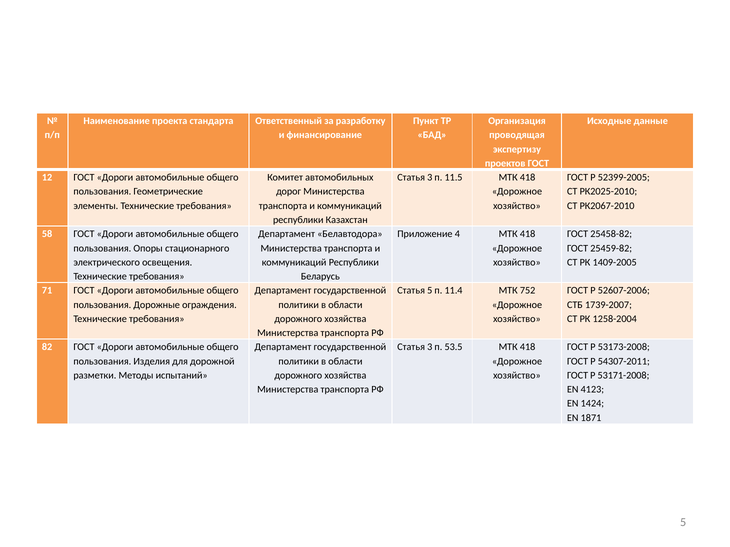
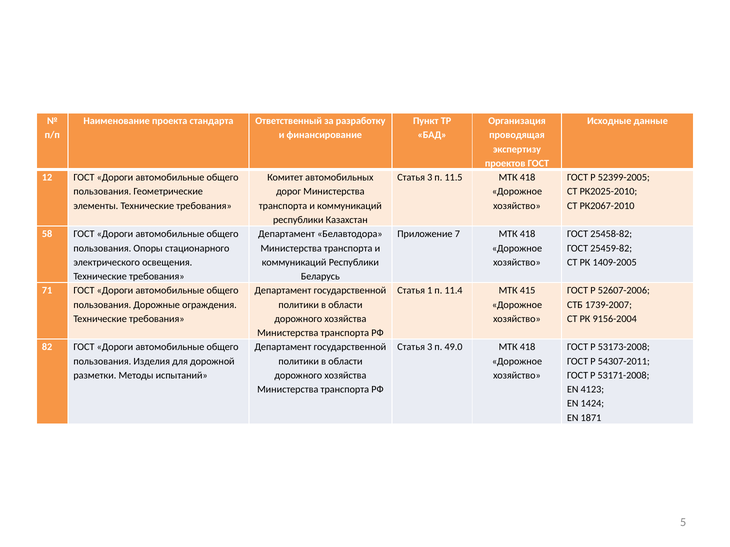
4: 4 -> 7
Статья 5: 5 -> 1
752: 752 -> 415
1258-2004: 1258-2004 -> 9156-2004
53.5: 53.5 -> 49.0
